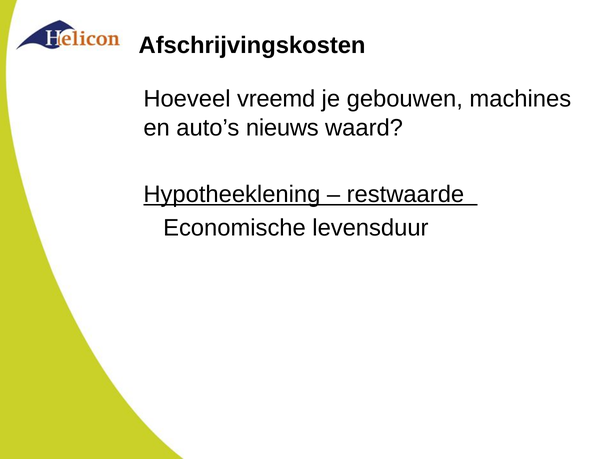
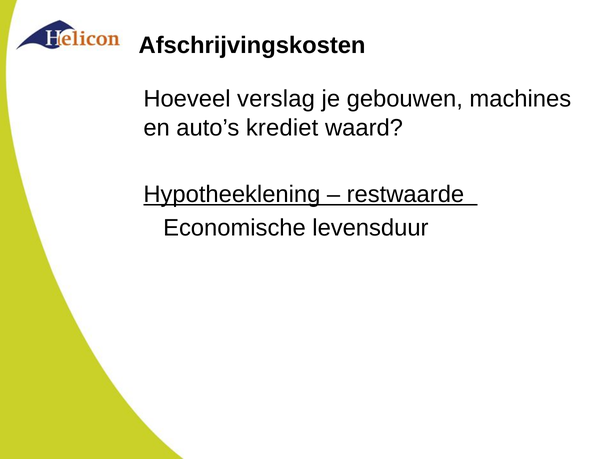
vreemd: vreemd -> verslag
nieuws: nieuws -> krediet
